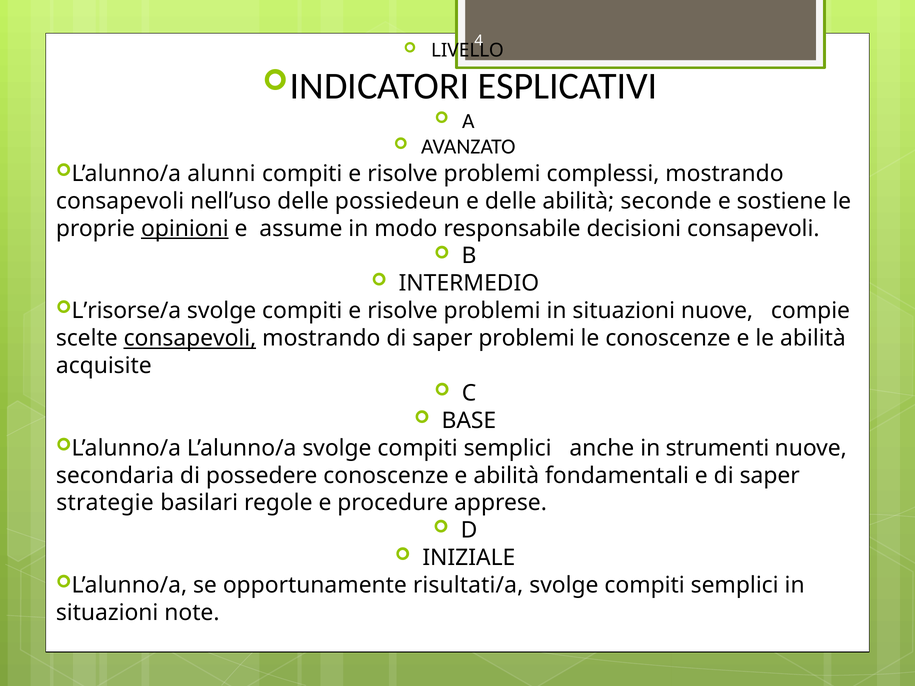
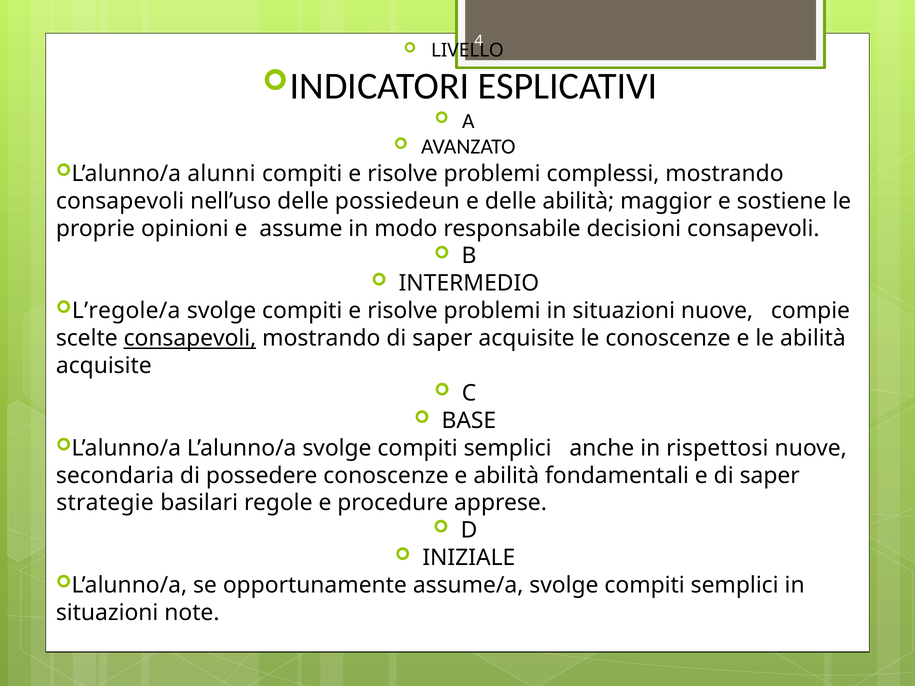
seconde: seconde -> maggior
opinioni underline: present -> none
L’risorse/a: L’risorse/a -> L’regole/a
saper problemi: problemi -> acquisite
strumenti: strumenti -> rispettosi
risultati/a: risultati/a -> assume/a
